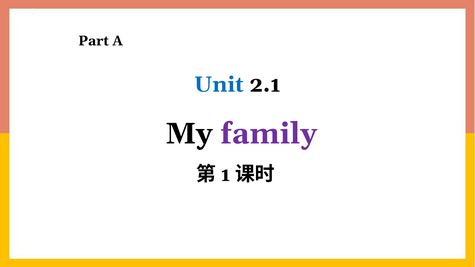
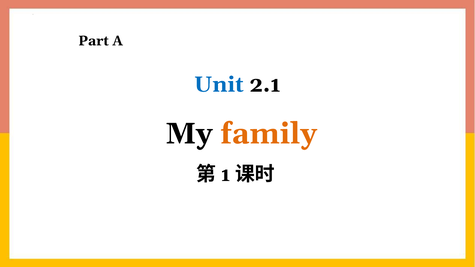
family colour: purple -> orange
